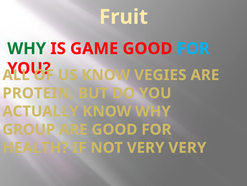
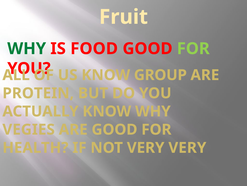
GAME: GAME -> FOOD
FOR at (193, 48) colour: light blue -> light green
VEGIES: VEGIES -> GROUP
GROUP: GROUP -> VEGIES
